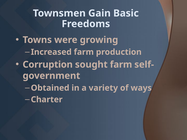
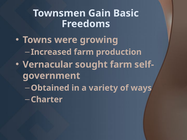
Corruption: Corruption -> Vernacular
